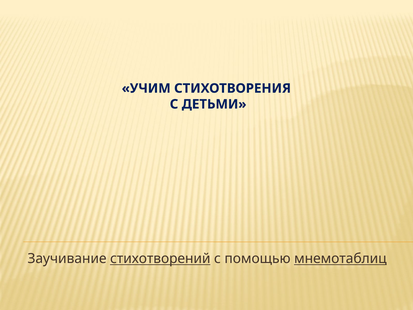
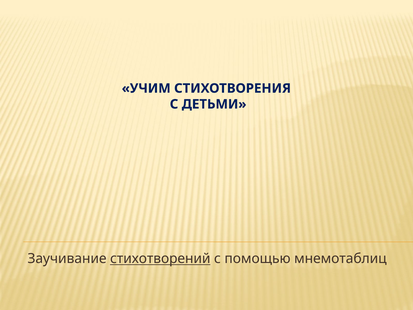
мнемотаблиц underline: present -> none
